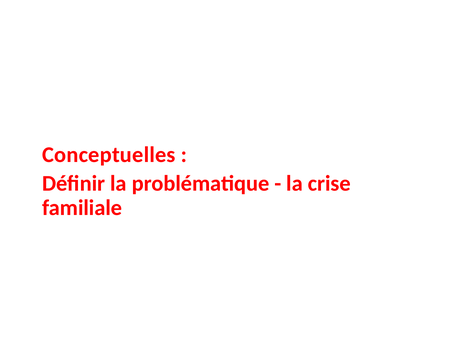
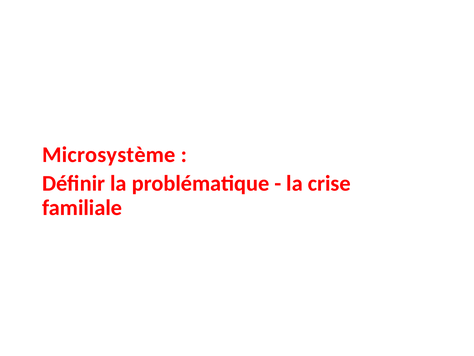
Conceptuelles: Conceptuelles -> Microsystème
